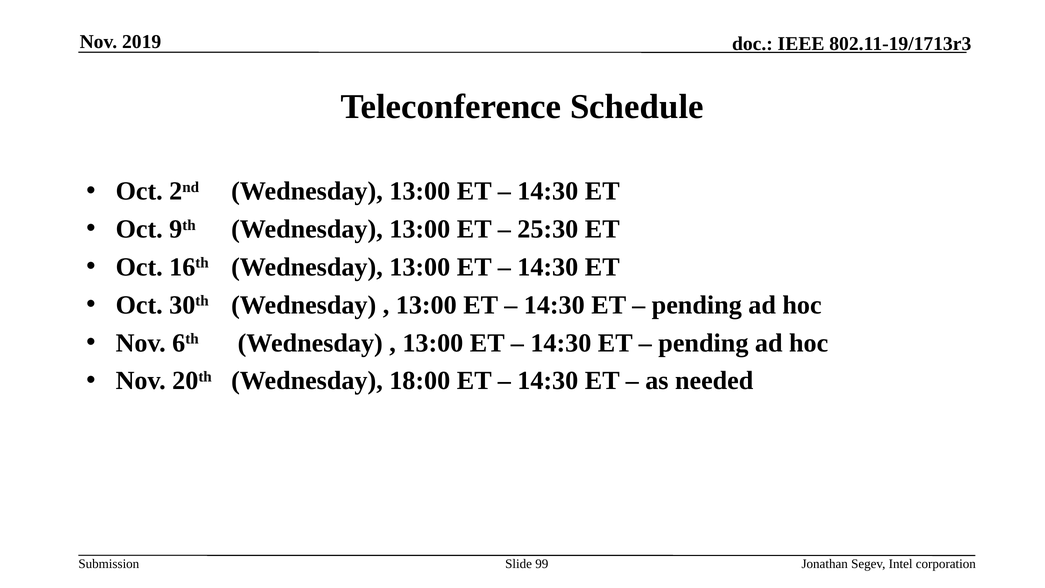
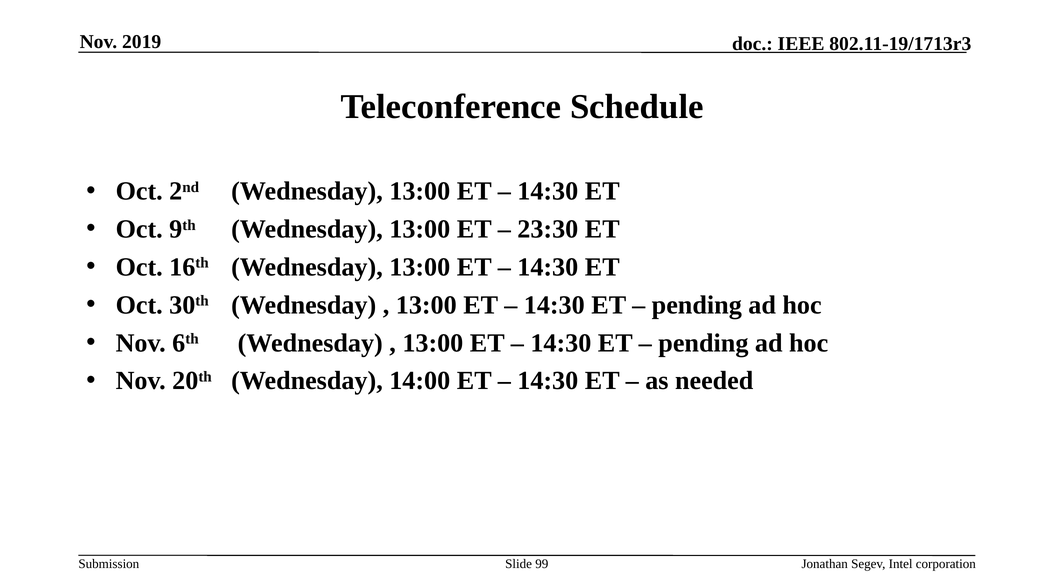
25:30: 25:30 -> 23:30
18:00: 18:00 -> 14:00
